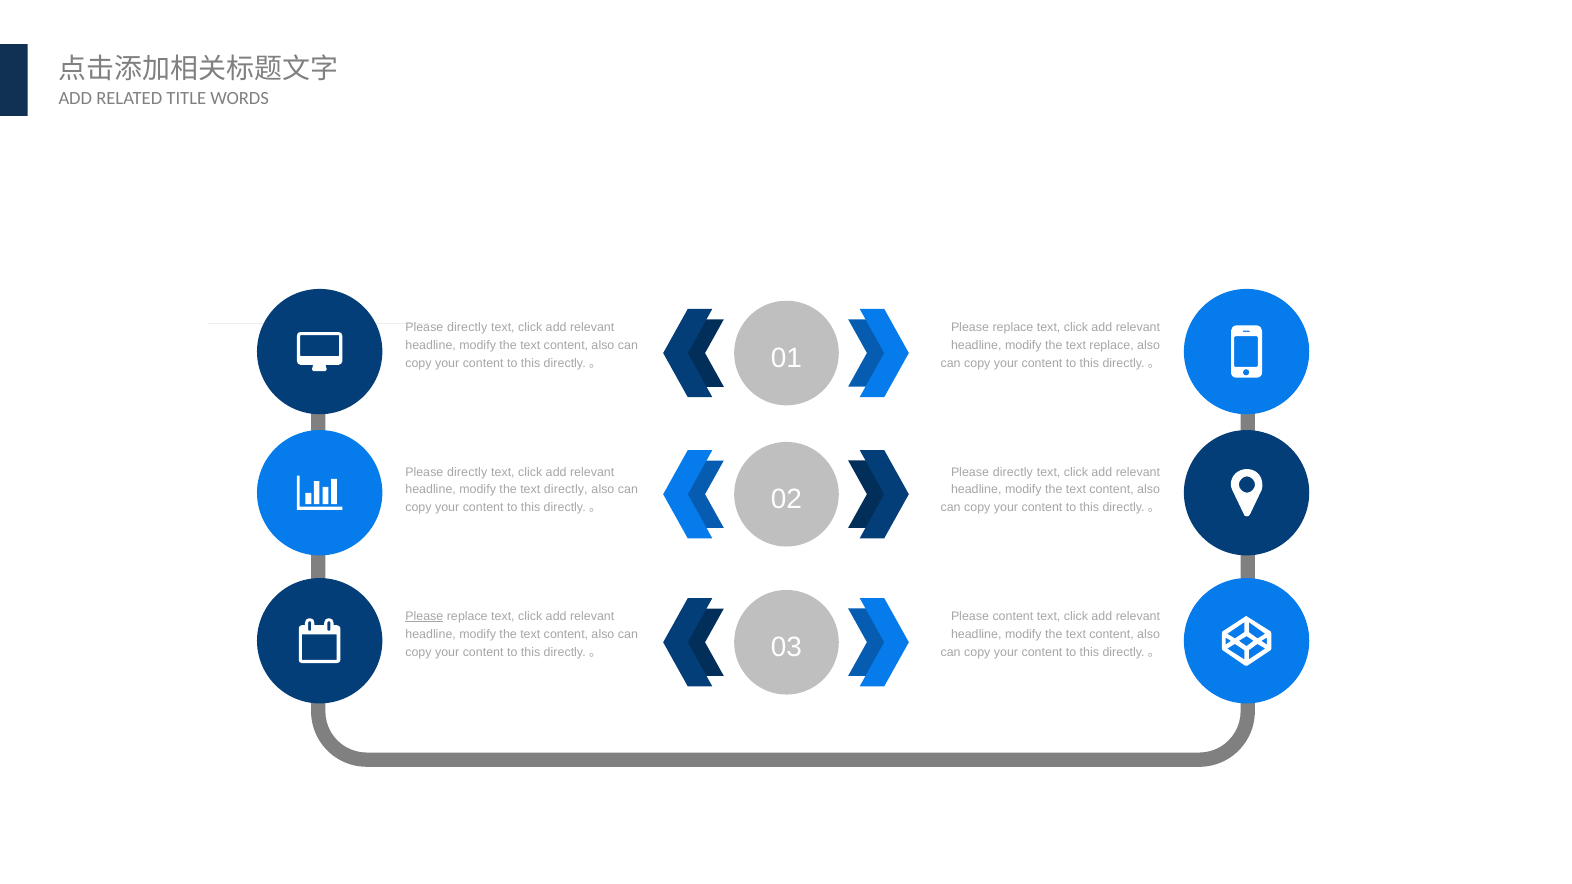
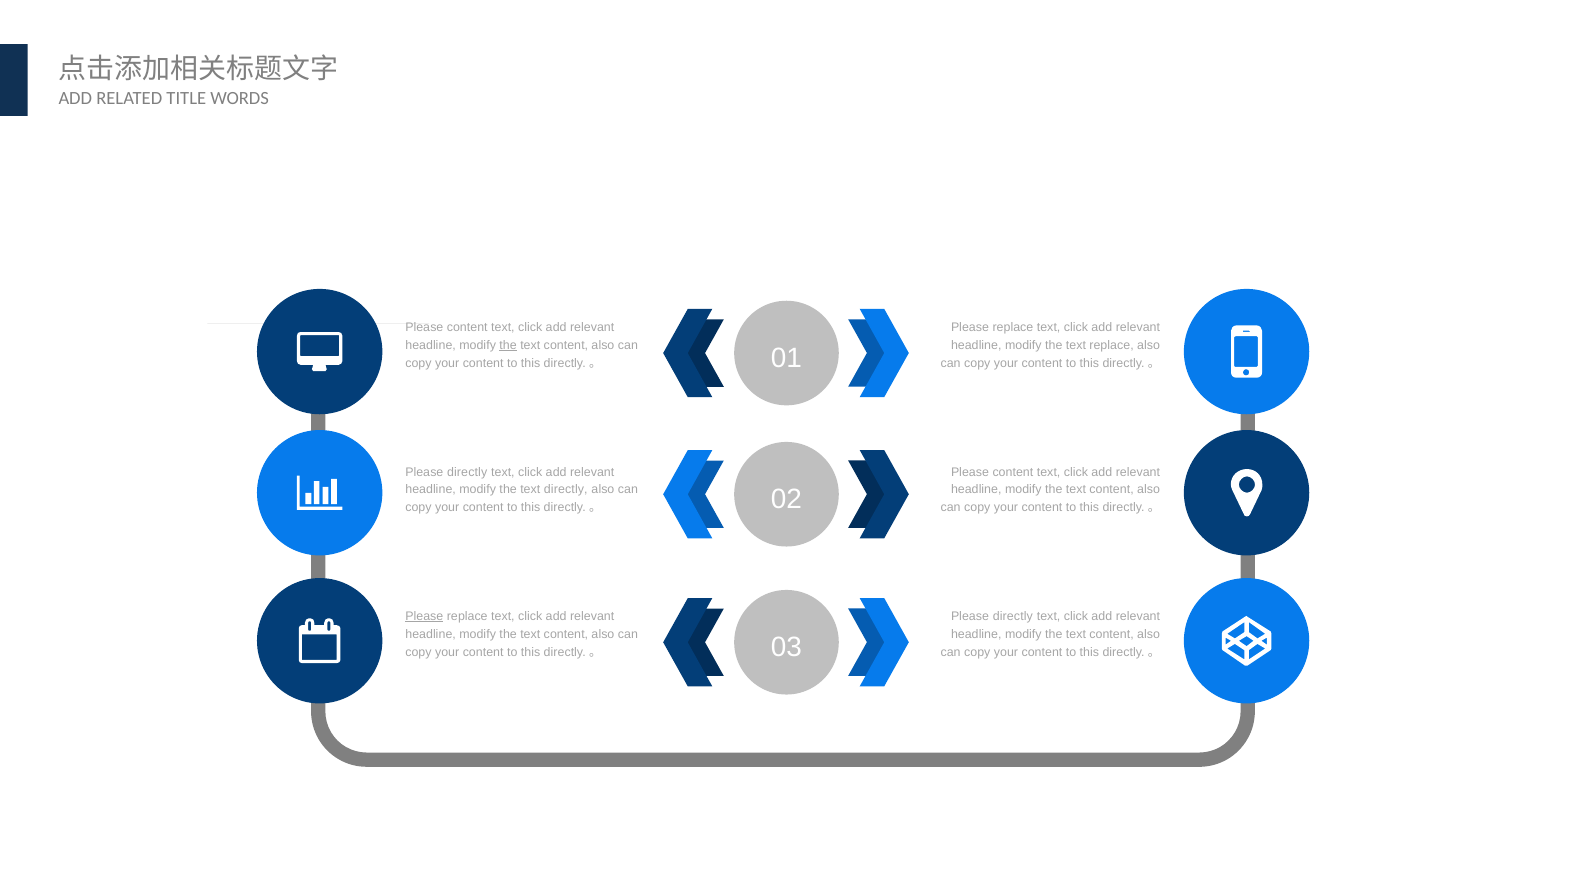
directly at (467, 327): directly -> content
the at (508, 345) underline: none -> present
directly at (1013, 472): directly -> content
content at (1013, 617): content -> directly
